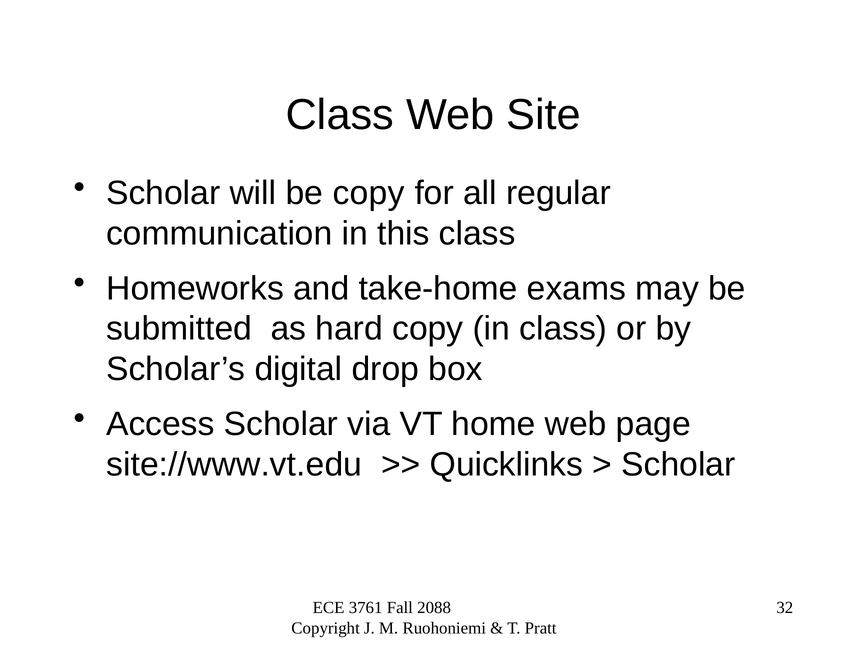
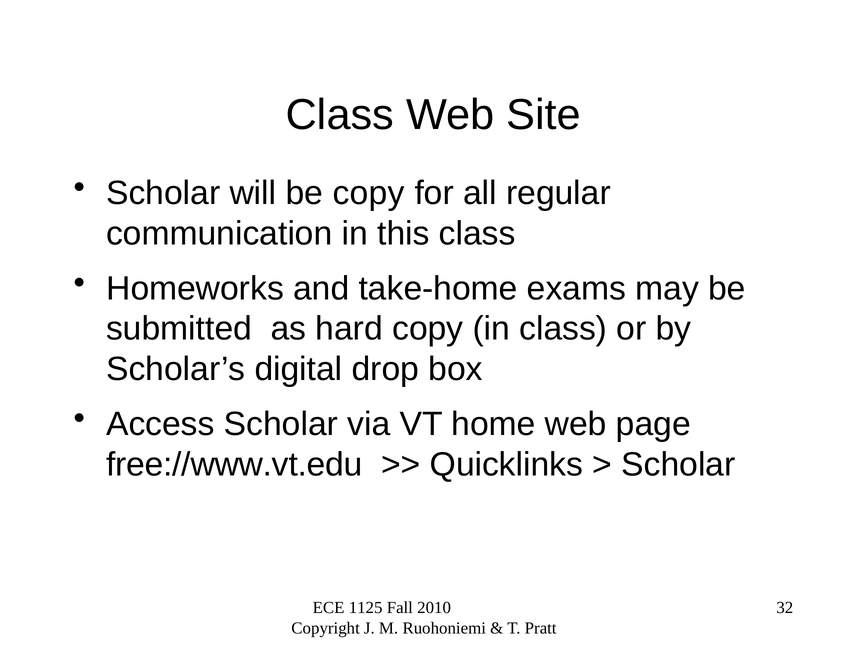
site://www.vt.edu: site://www.vt.edu -> free://www.vt.edu
3761: 3761 -> 1125
2088: 2088 -> 2010
